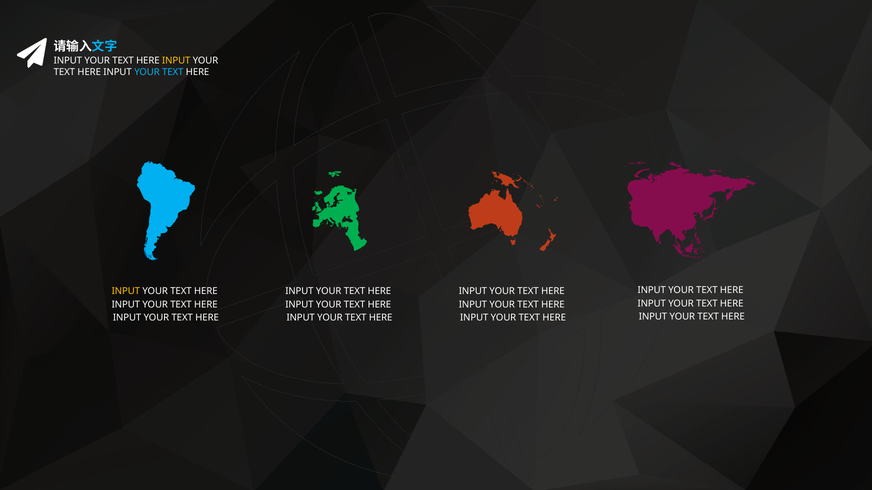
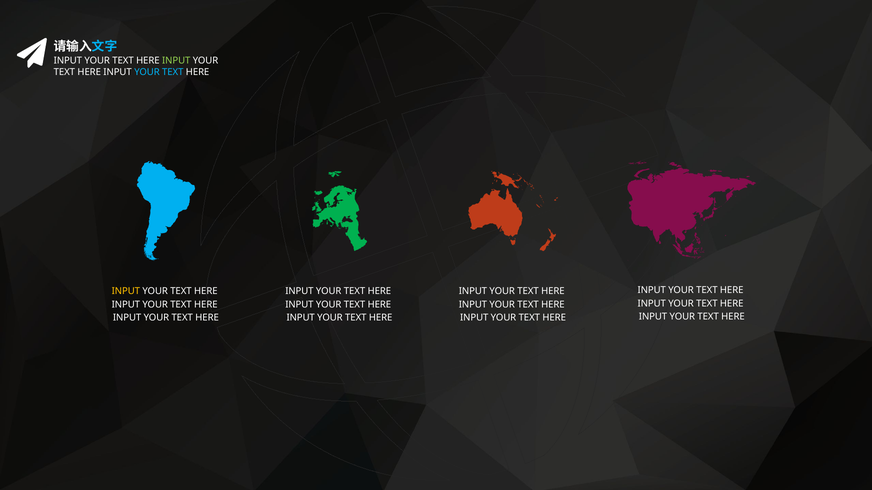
INPUT at (176, 61) colour: yellow -> light green
